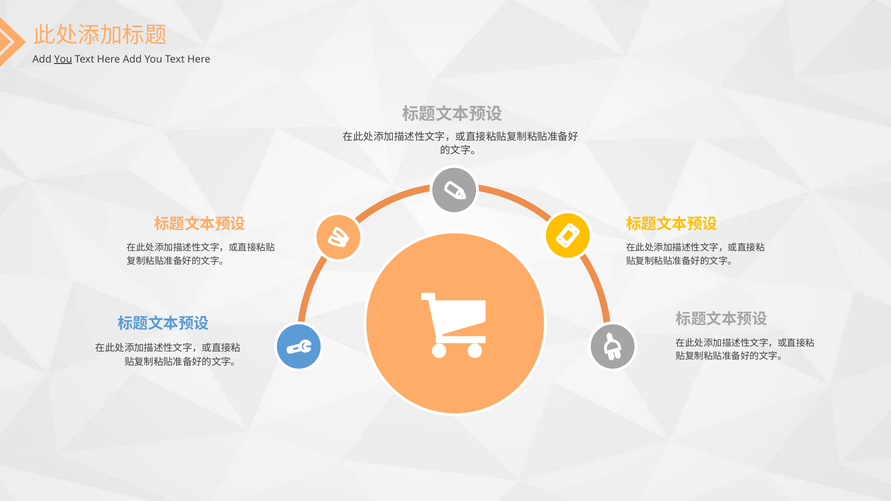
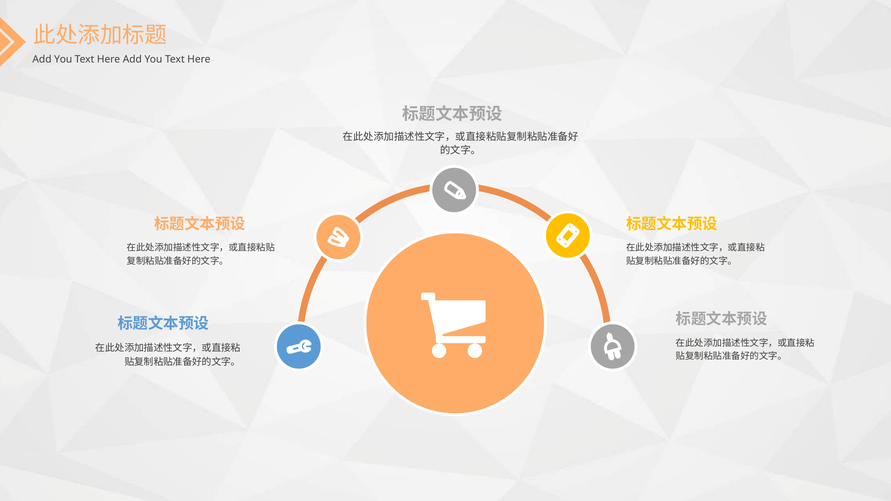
You at (63, 59) underline: present -> none
